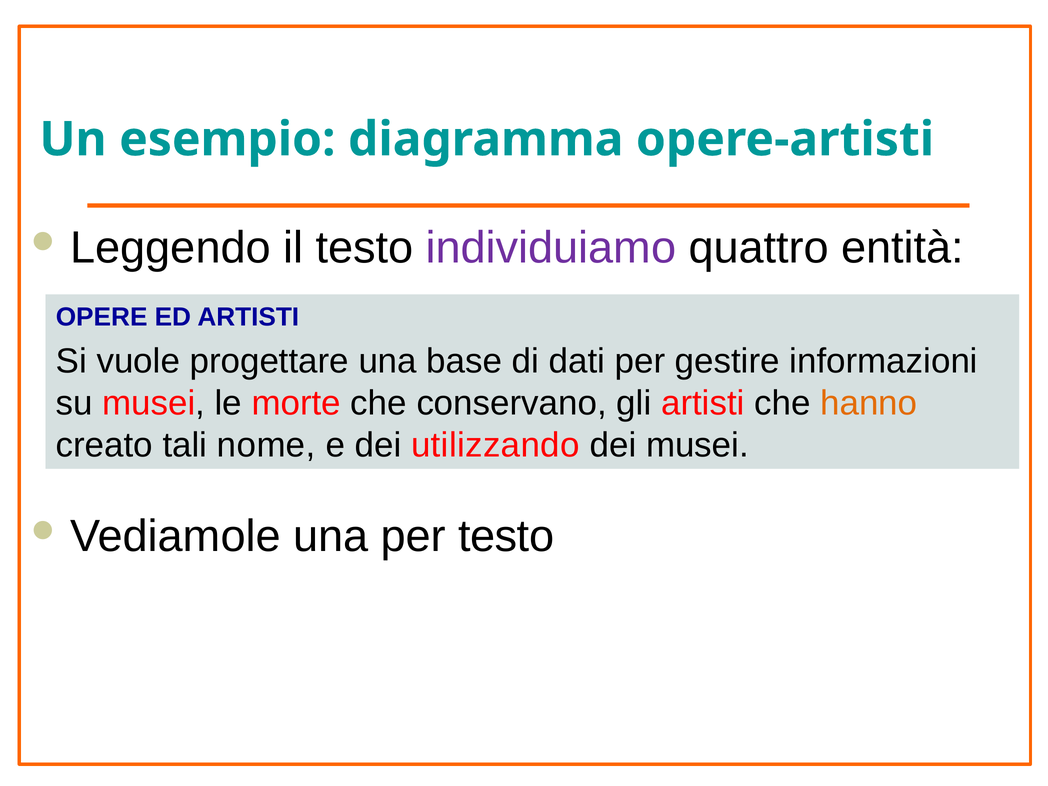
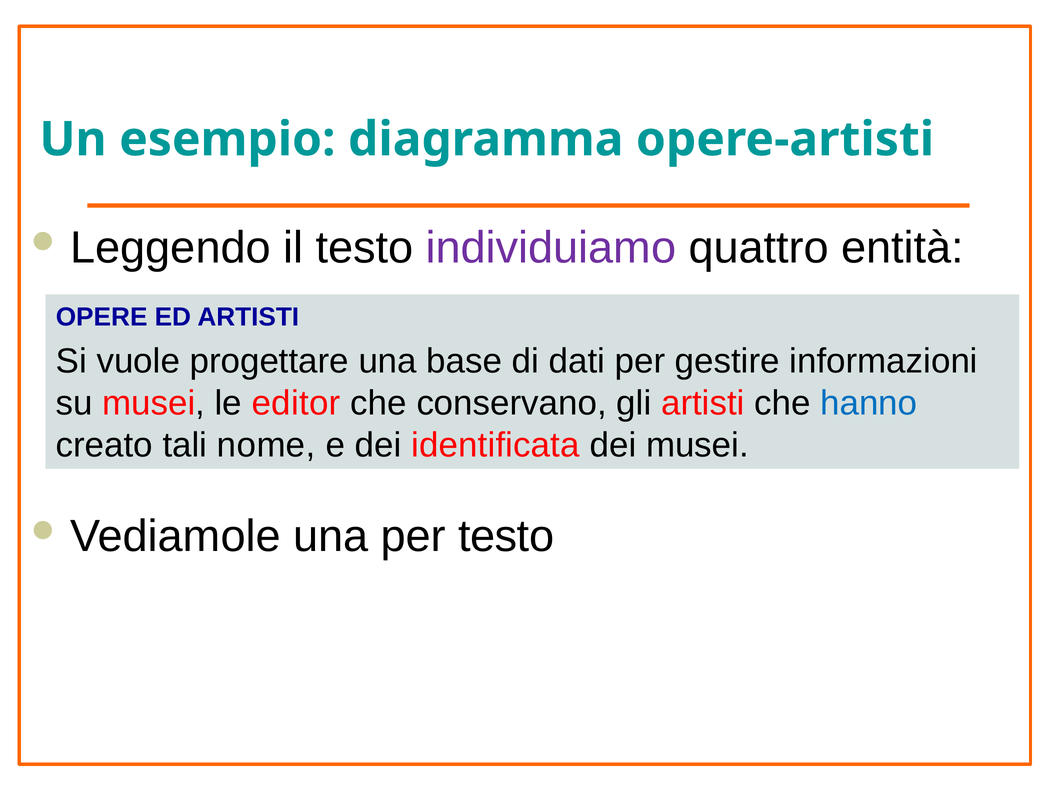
morte: morte -> editor
hanno colour: orange -> blue
utilizzando: utilizzando -> identificata
